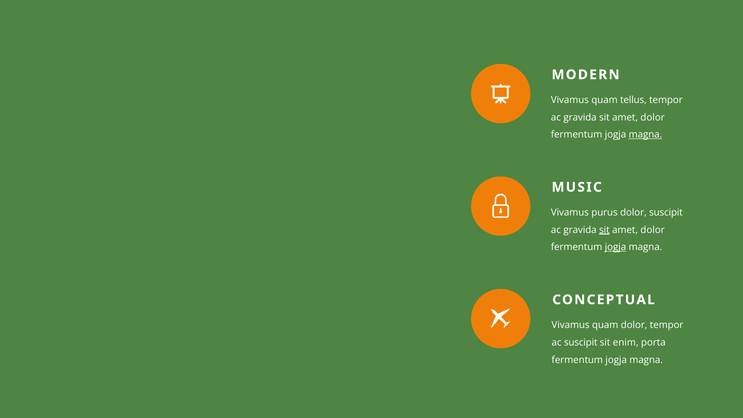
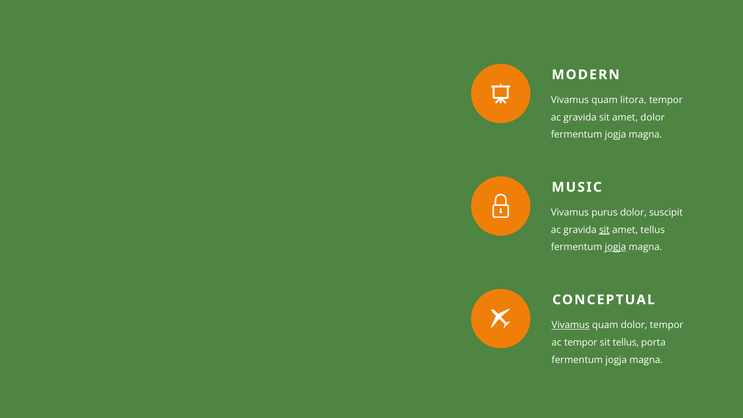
tellus: tellus -> litora
magna at (645, 135) underline: present -> none
dolor at (653, 230): dolor -> tellus
Vivamus at (571, 325) underline: none -> present
ac suscipit: suscipit -> tempor
sit enim: enim -> tellus
